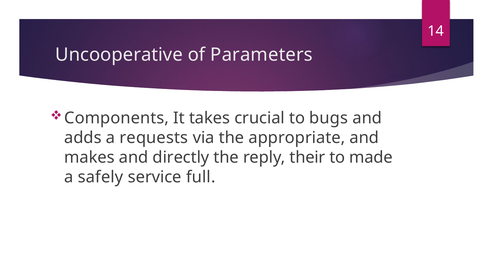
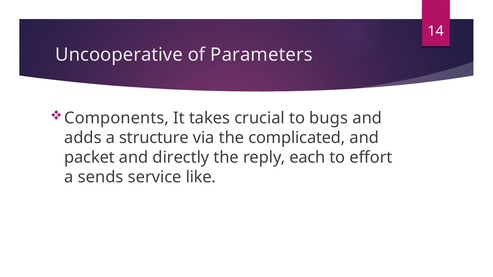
requests: requests -> structure
appropriate: appropriate -> complicated
makes: makes -> packet
their: their -> each
made: made -> effort
safely: safely -> sends
full: full -> like
